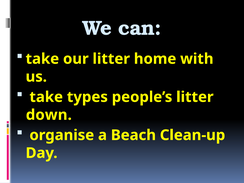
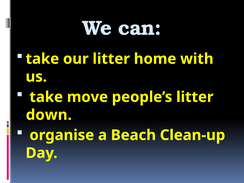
types: types -> move
